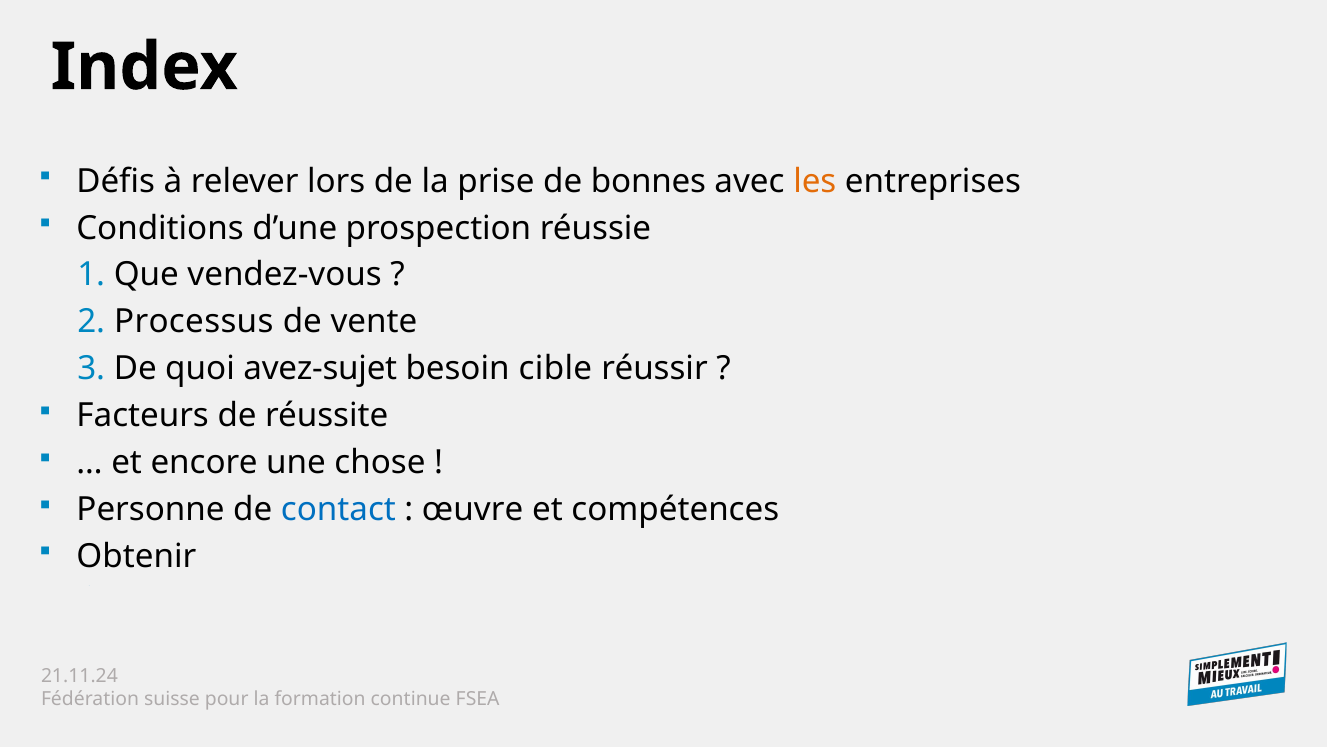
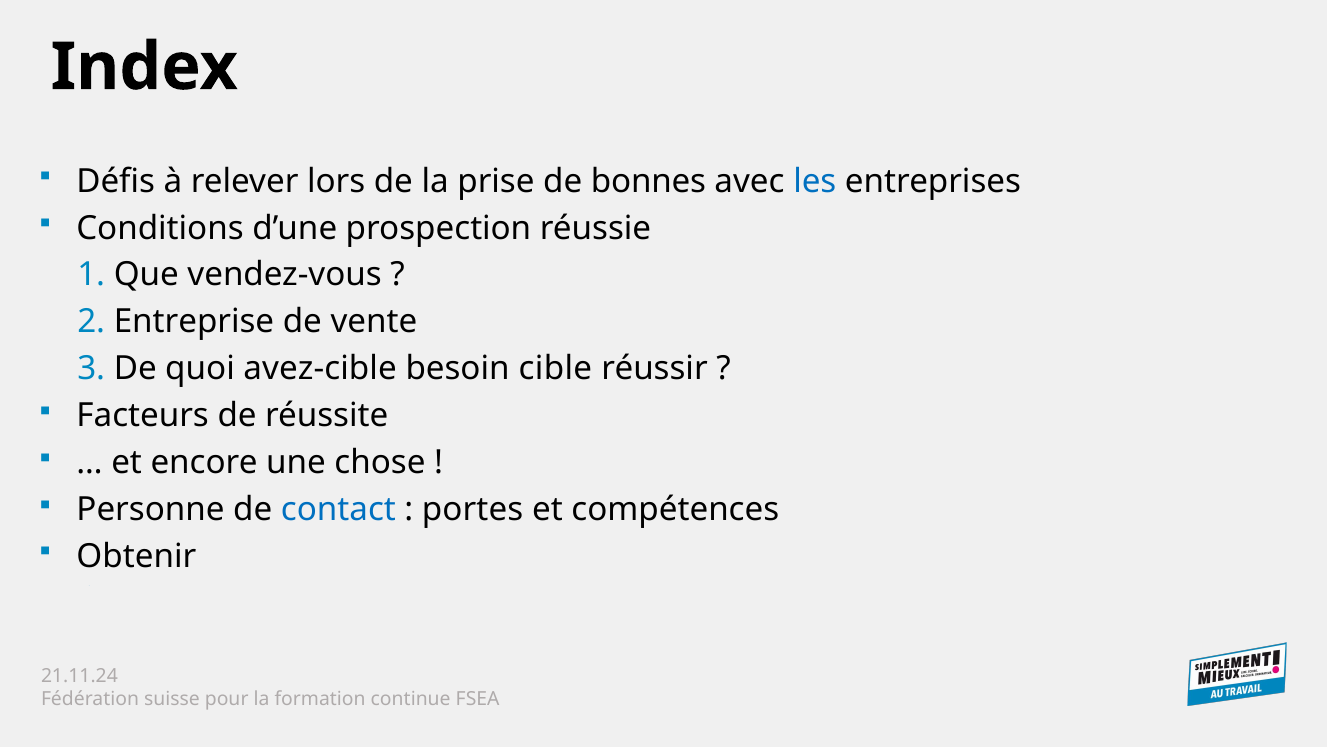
les colour: orange -> blue
Processus: Processus -> Entreprise
avez-sujet: avez-sujet -> avez-cible
œuvre: œuvre -> portes
